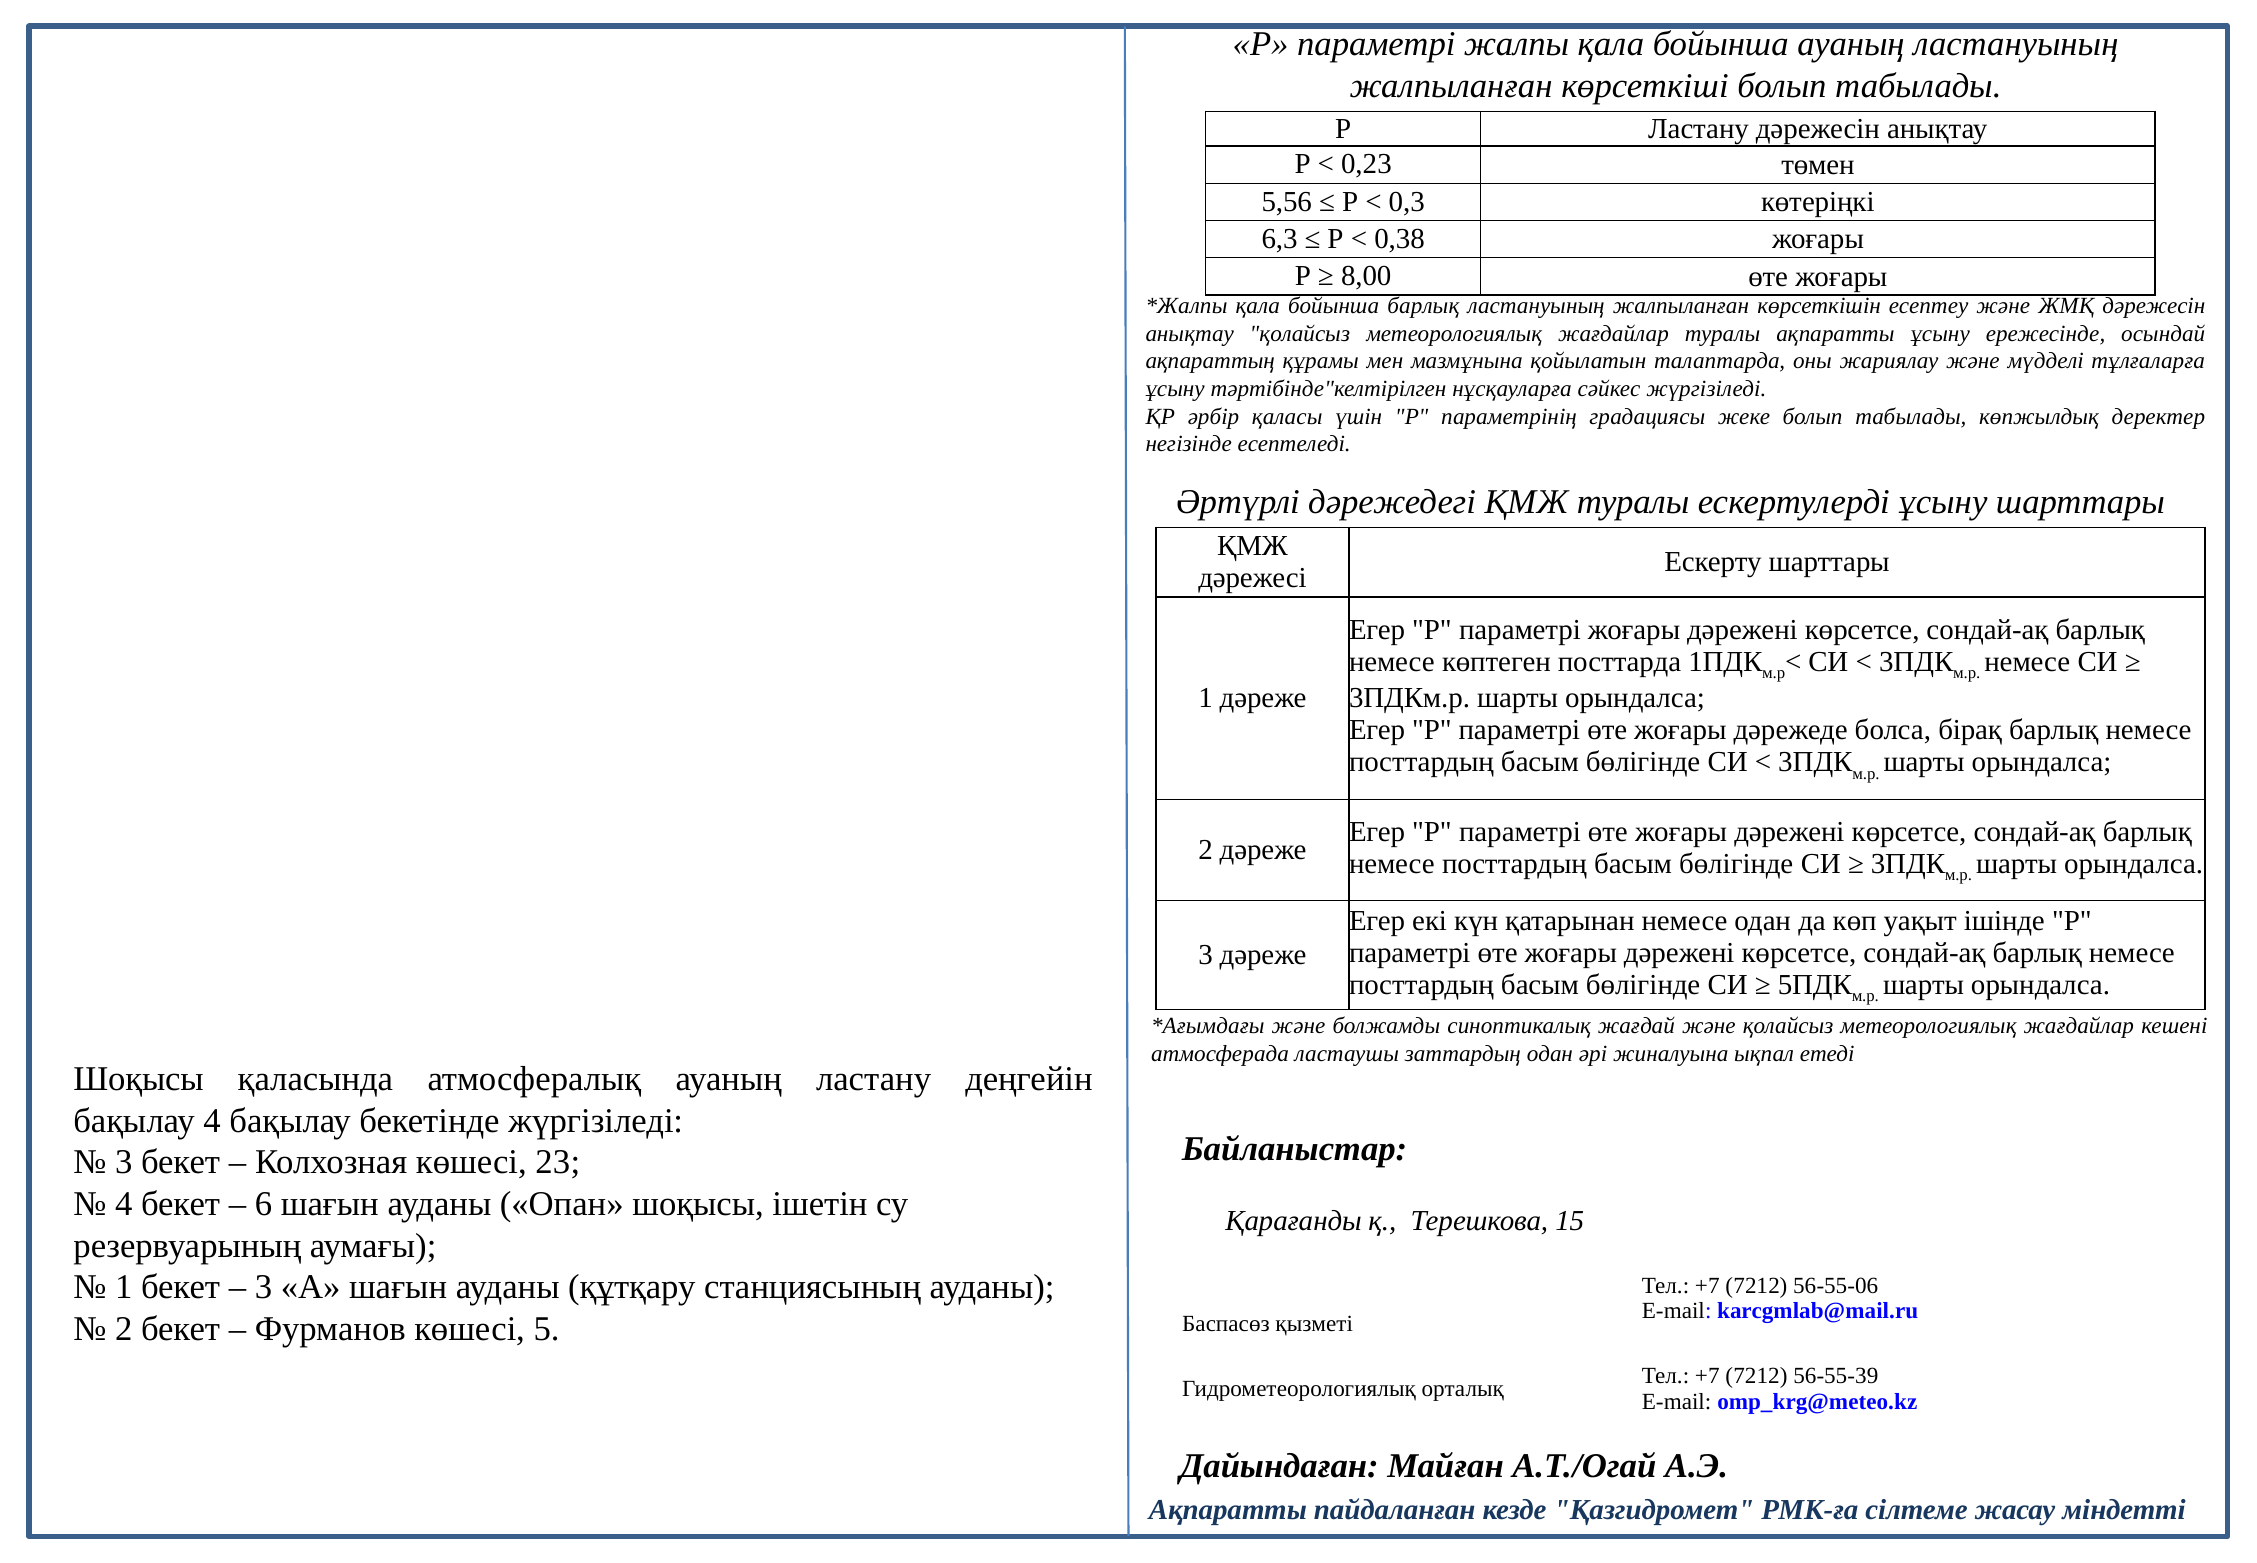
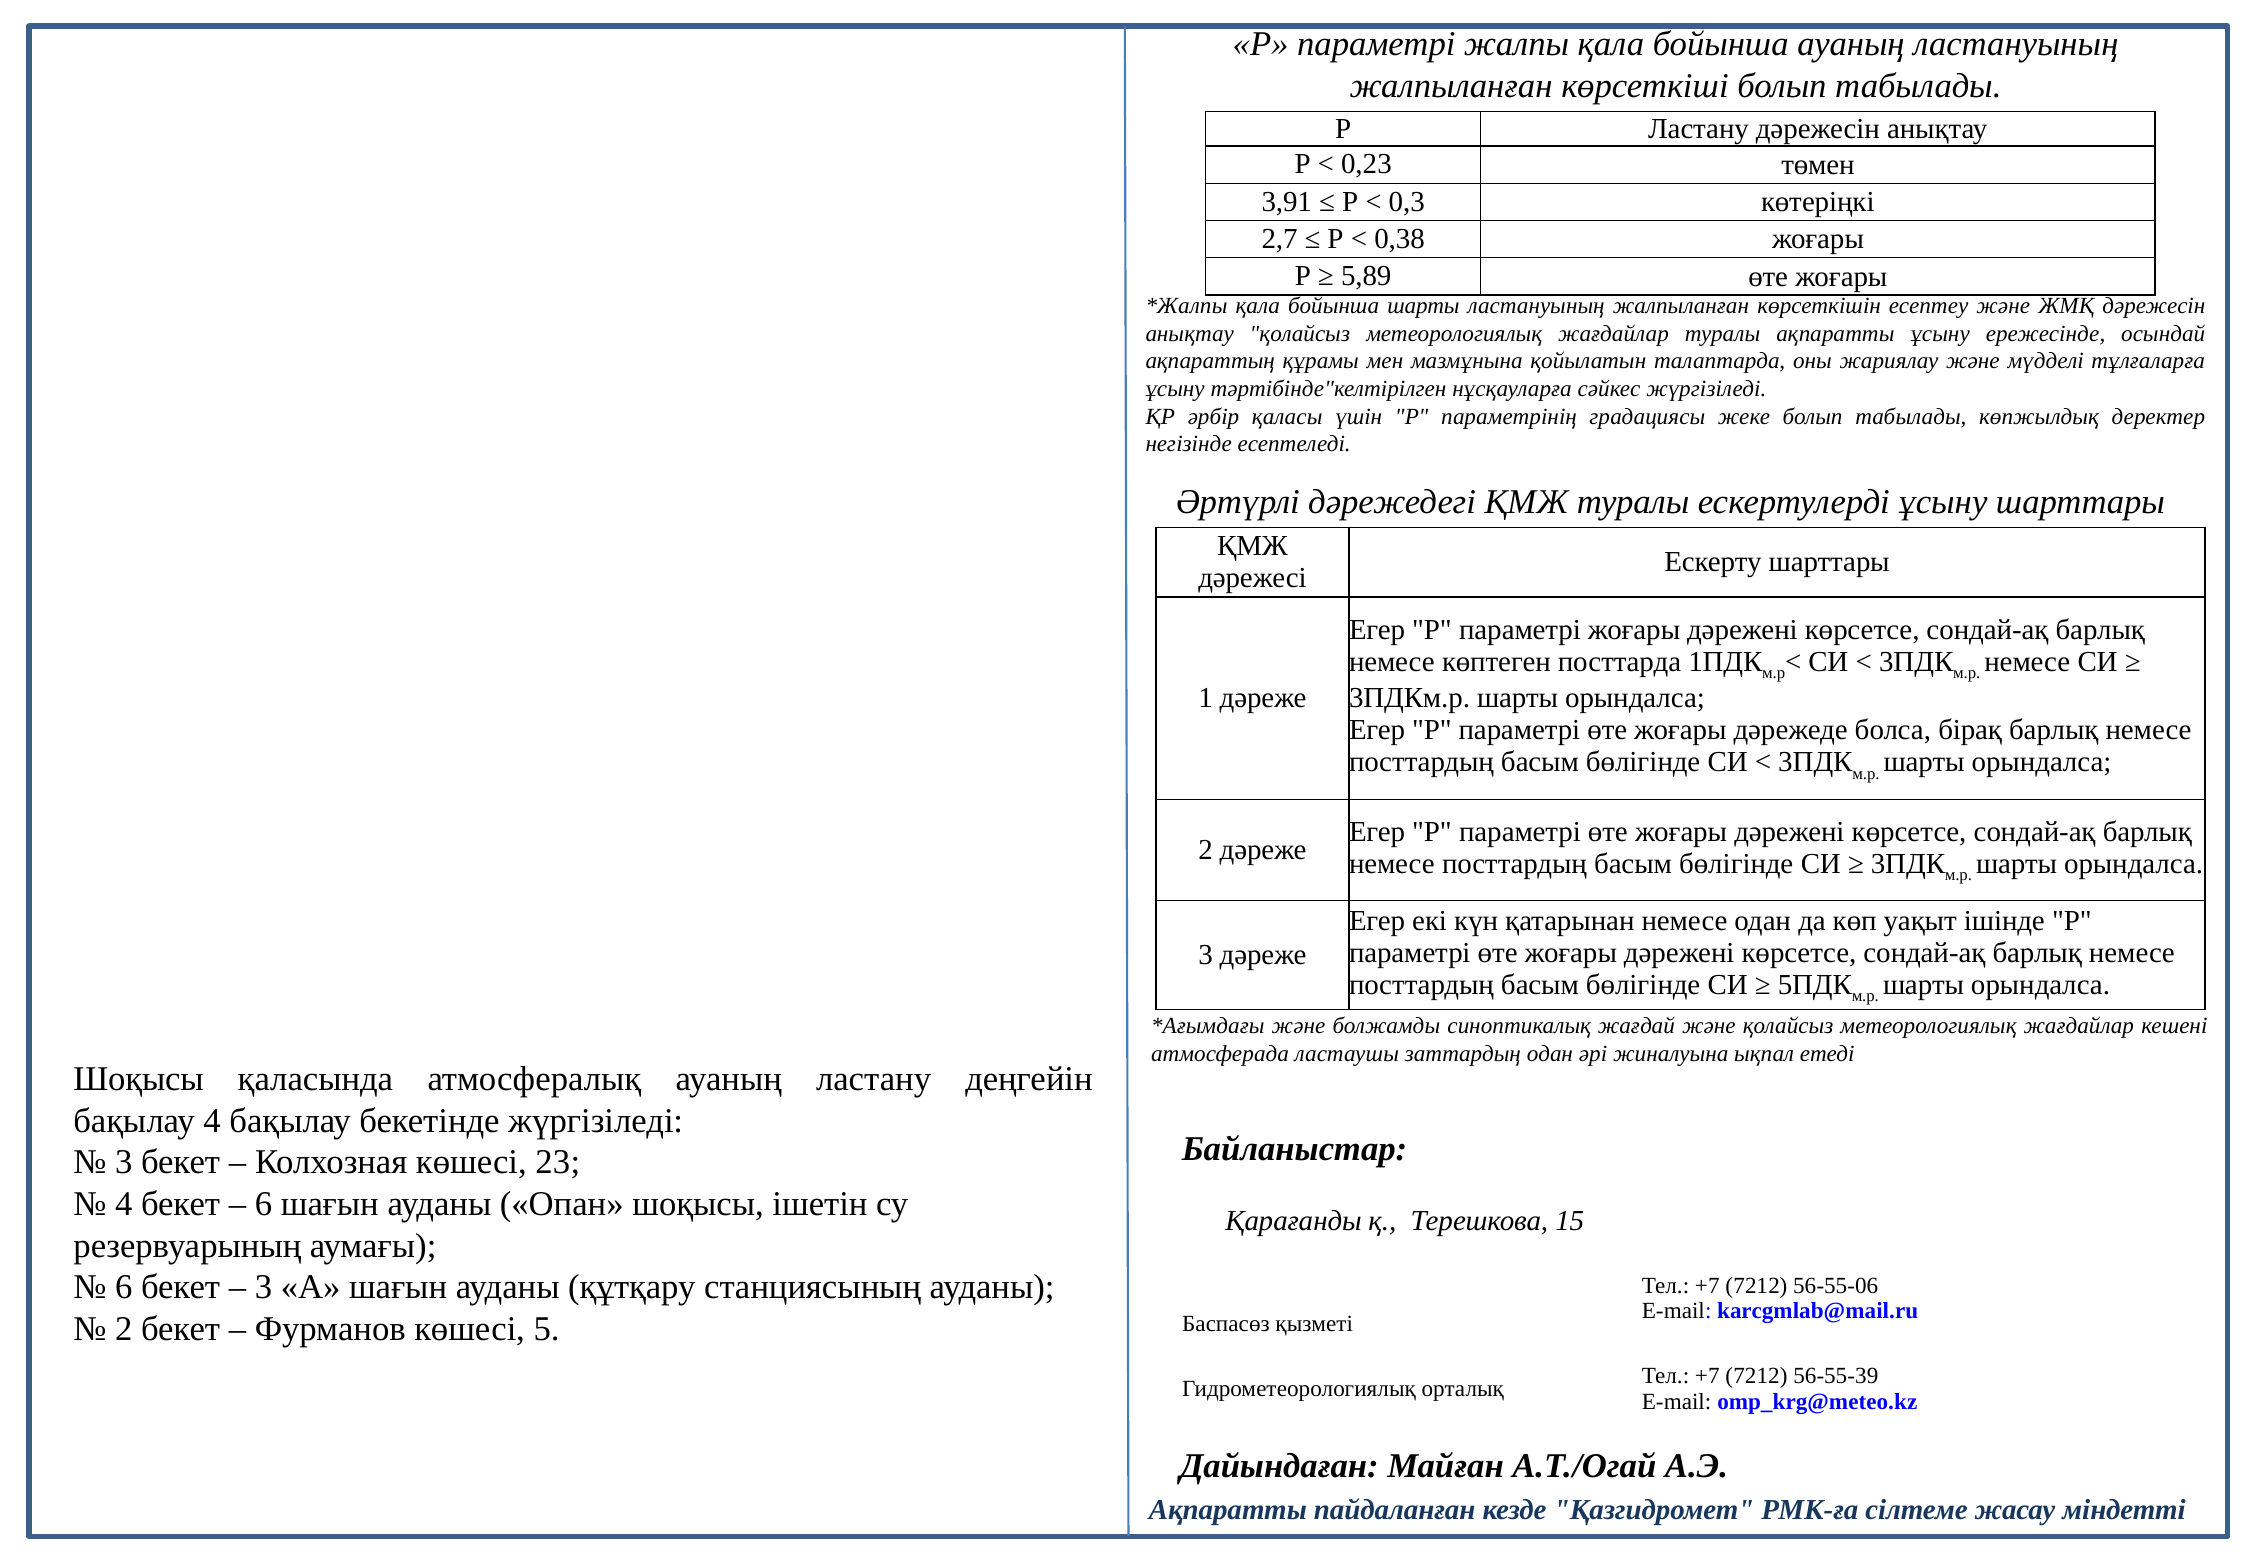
5,56: 5,56 -> 3,91
6,3: 6,3 -> 2,7
8,00: 8,00 -> 5,89
бойынша барлық: барлық -> шарты
1 at (124, 1287): 1 -> 6
